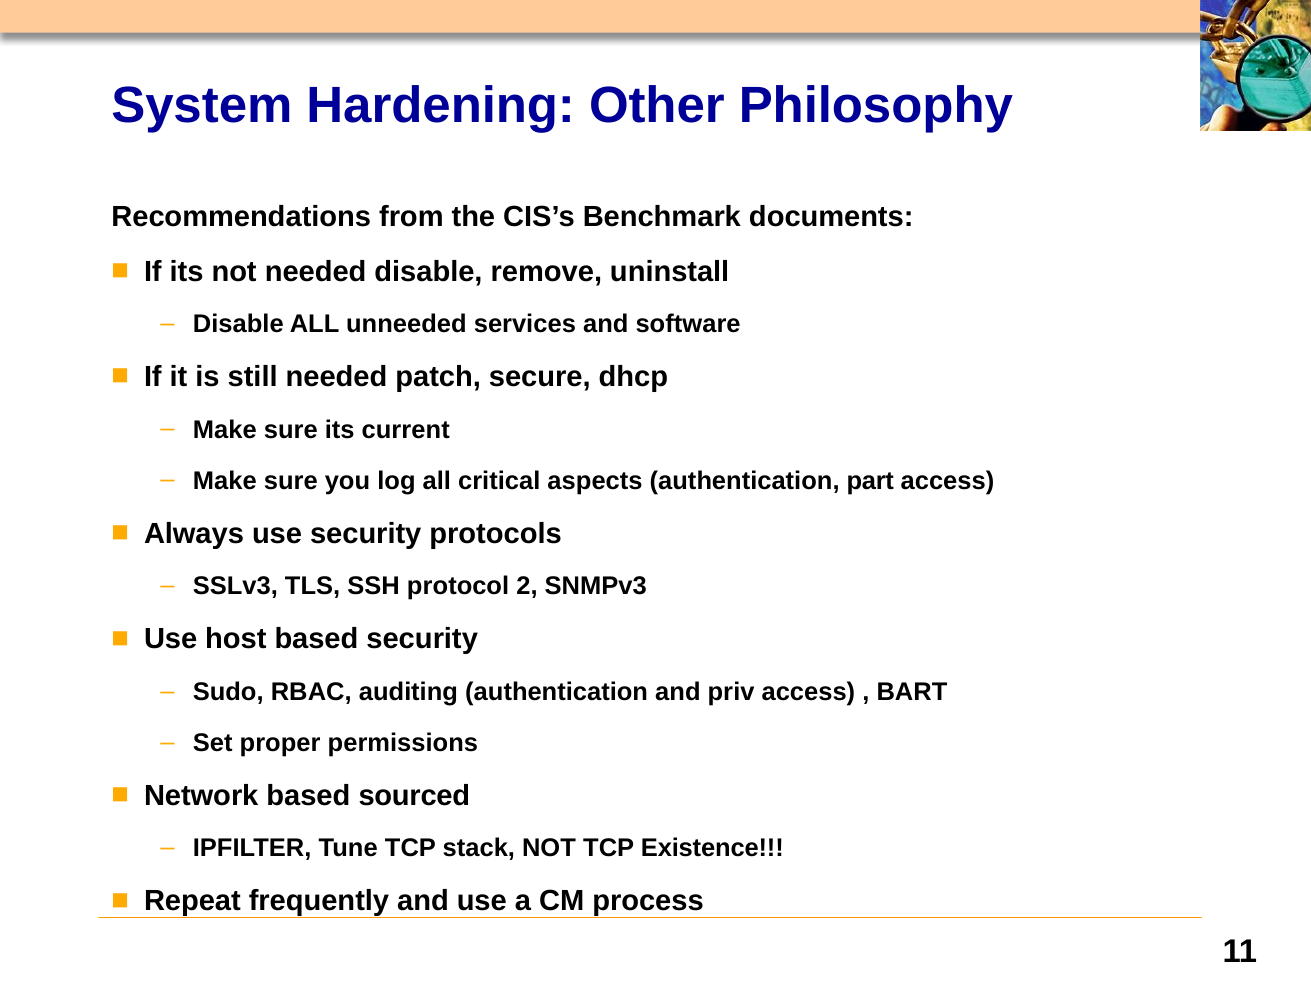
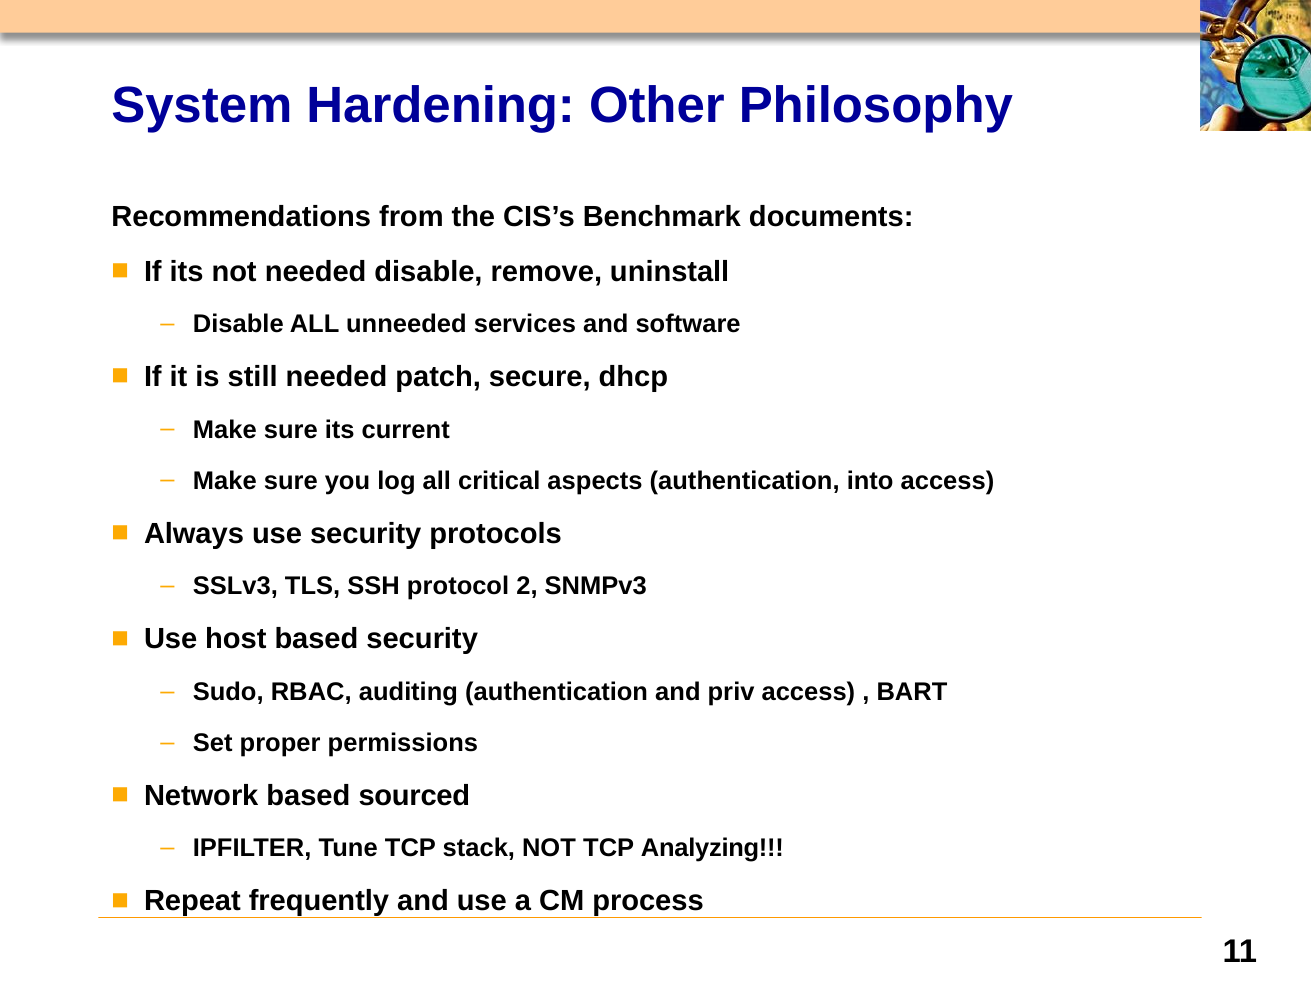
part: part -> into
Existence: Existence -> Analyzing
